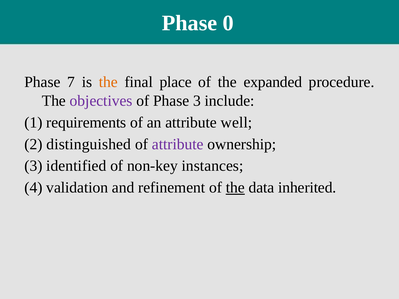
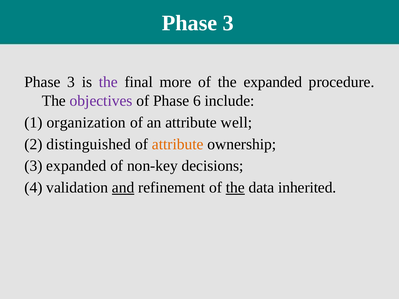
0 at (228, 23): 0 -> 3
7 at (71, 82): 7 -> 3
the at (108, 82) colour: orange -> purple
place: place -> more
Phase 3: 3 -> 6
requirements: requirements -> organization
attribute at (178, 144) colour: purple -> orange
3 identified: identified -> expanded
instances: instances -> decisions
and underline: none -> present
